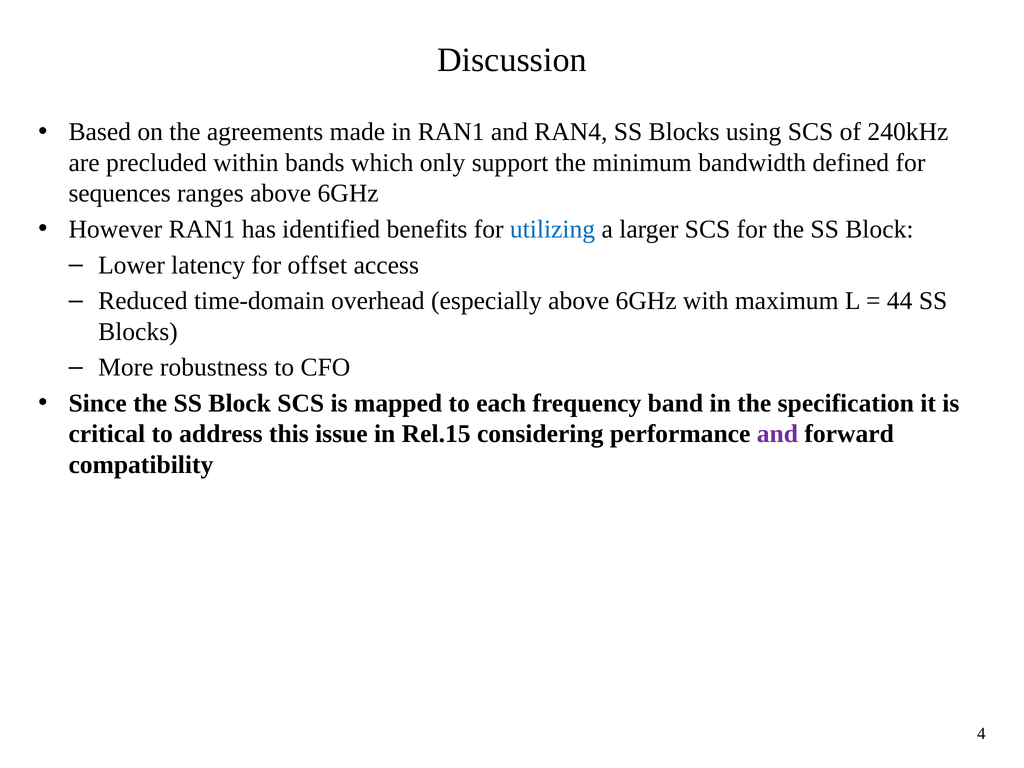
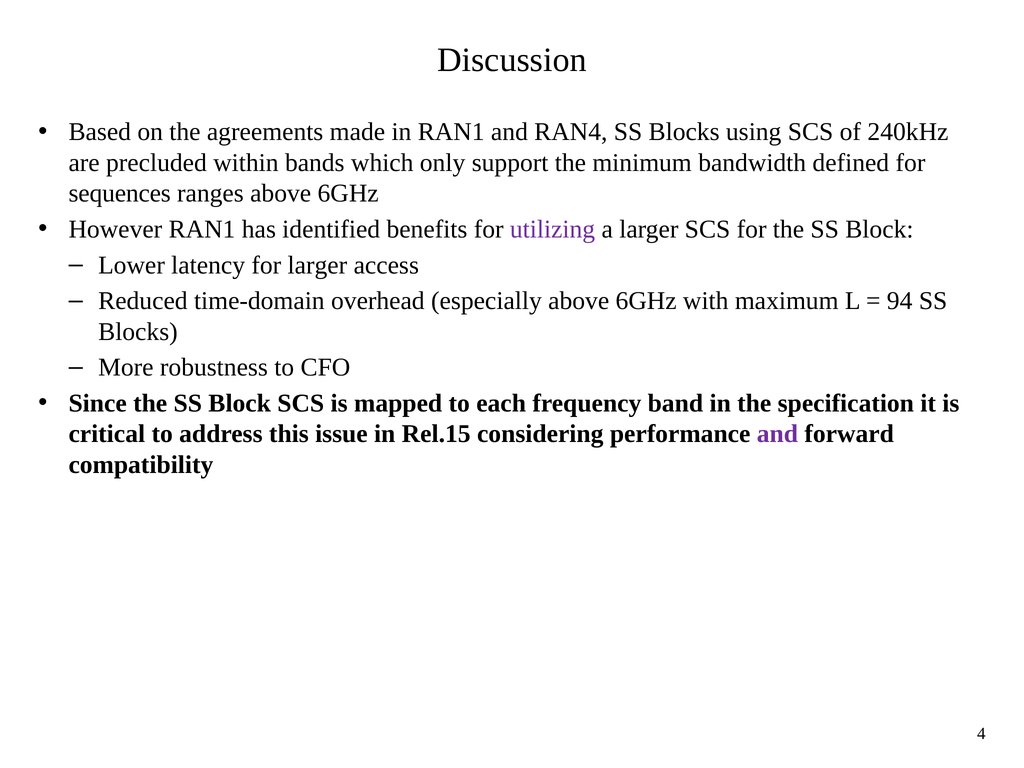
utilizing colour: blue -> purple
for offset: offset -> larger
44: 44 -> 94
